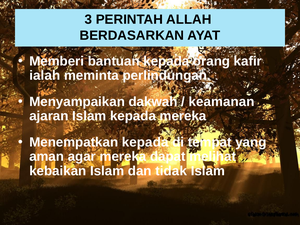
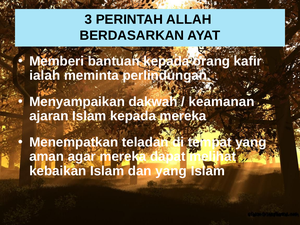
Menempatkan kepada: kepada -> teladan
dan tidak: tidak -> yang
